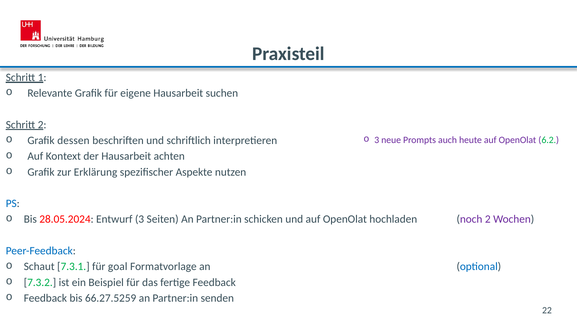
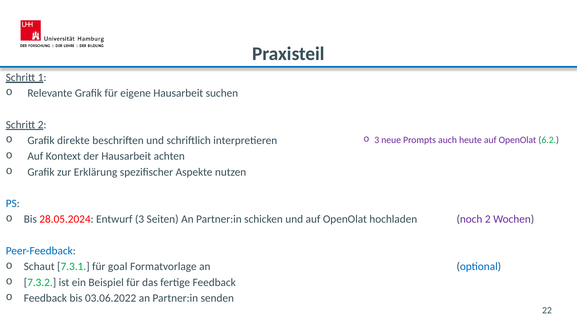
dessen: dessen -> direkte
66.27.5259: 66.27.5259 -> 03.06.2022
